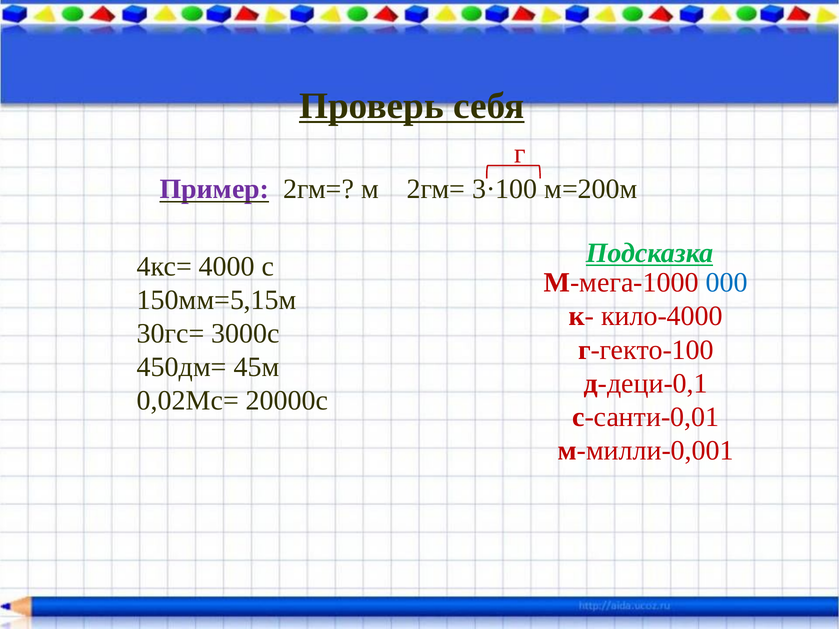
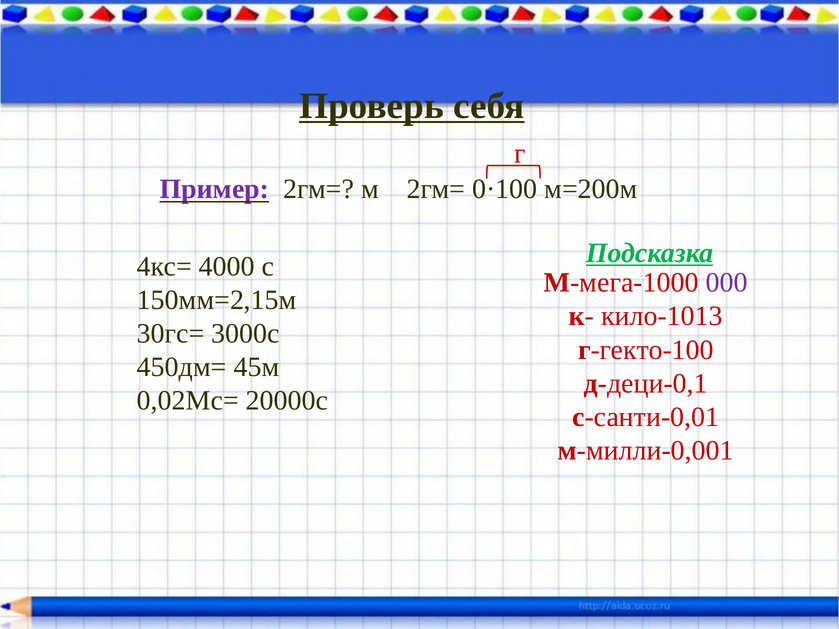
3·100: 3·100 -> 0·100
000 colour: blue -> purple
150мм=5,15м: 150мм=5,15м -> 150мм=2,15м
кило-4000: кило-4000 -> кило-1013
